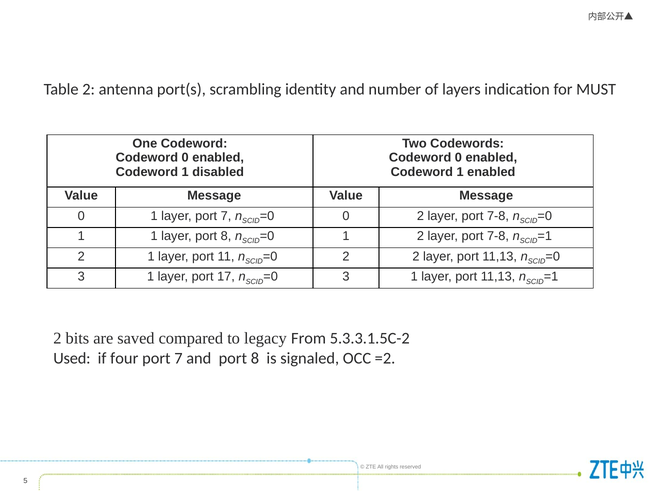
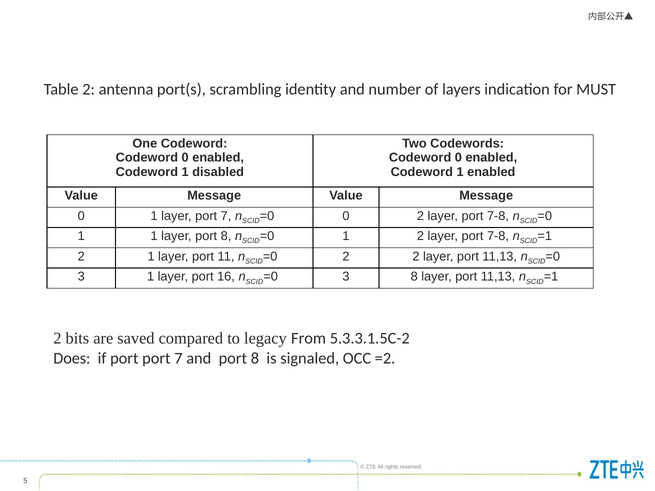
17: 17 -> 16
1 at (414, 277): 1 -> 8
Used: Used -> Does
if four: four -> port
